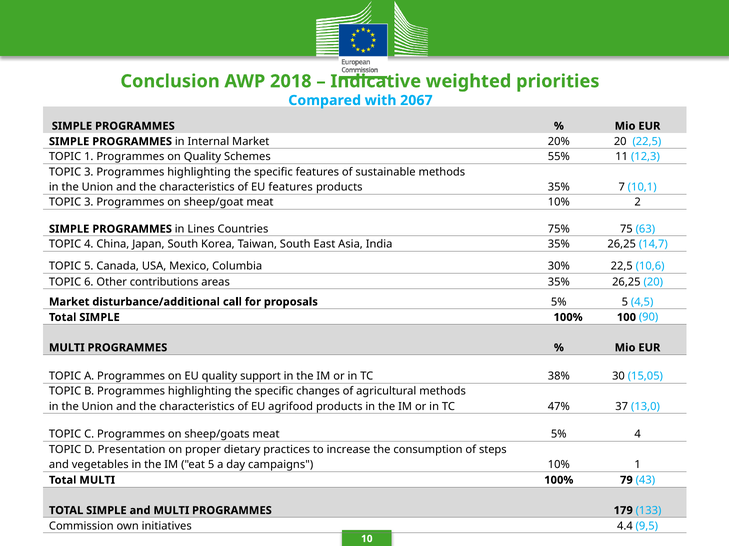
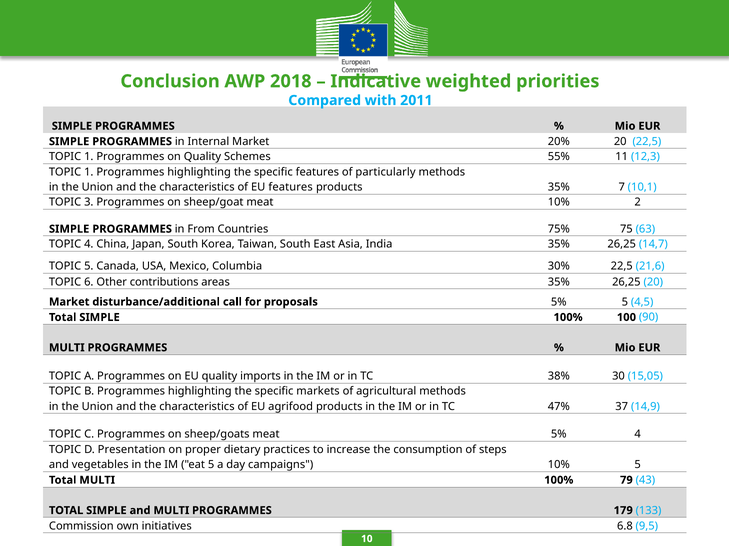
2067: 2067 -> 2011
3 at (89, 172): 3 -> 1
sustainable: sustainable -> particularly
Lines: Lines -> From
10,6: 10,6 -> 21,6
support: support -> imports
changes: changes -> markets
13,0: 13,0 -> 14,9
10% 1: 1 -> 5
4.4: 4.4 -> 6.8
